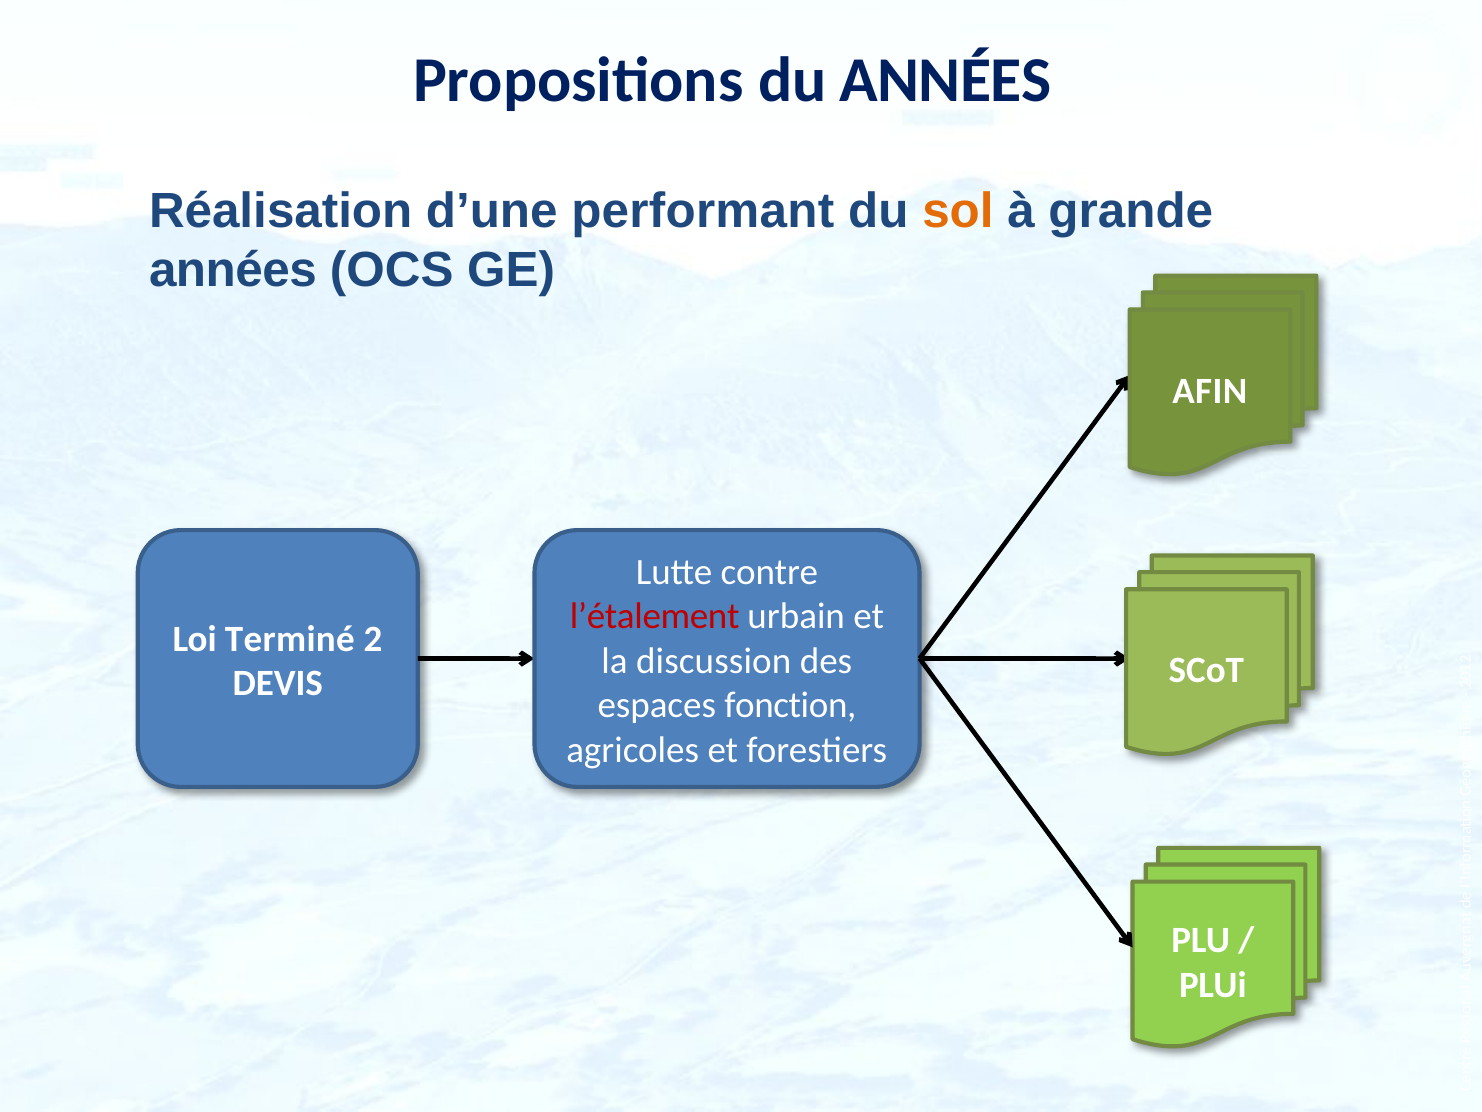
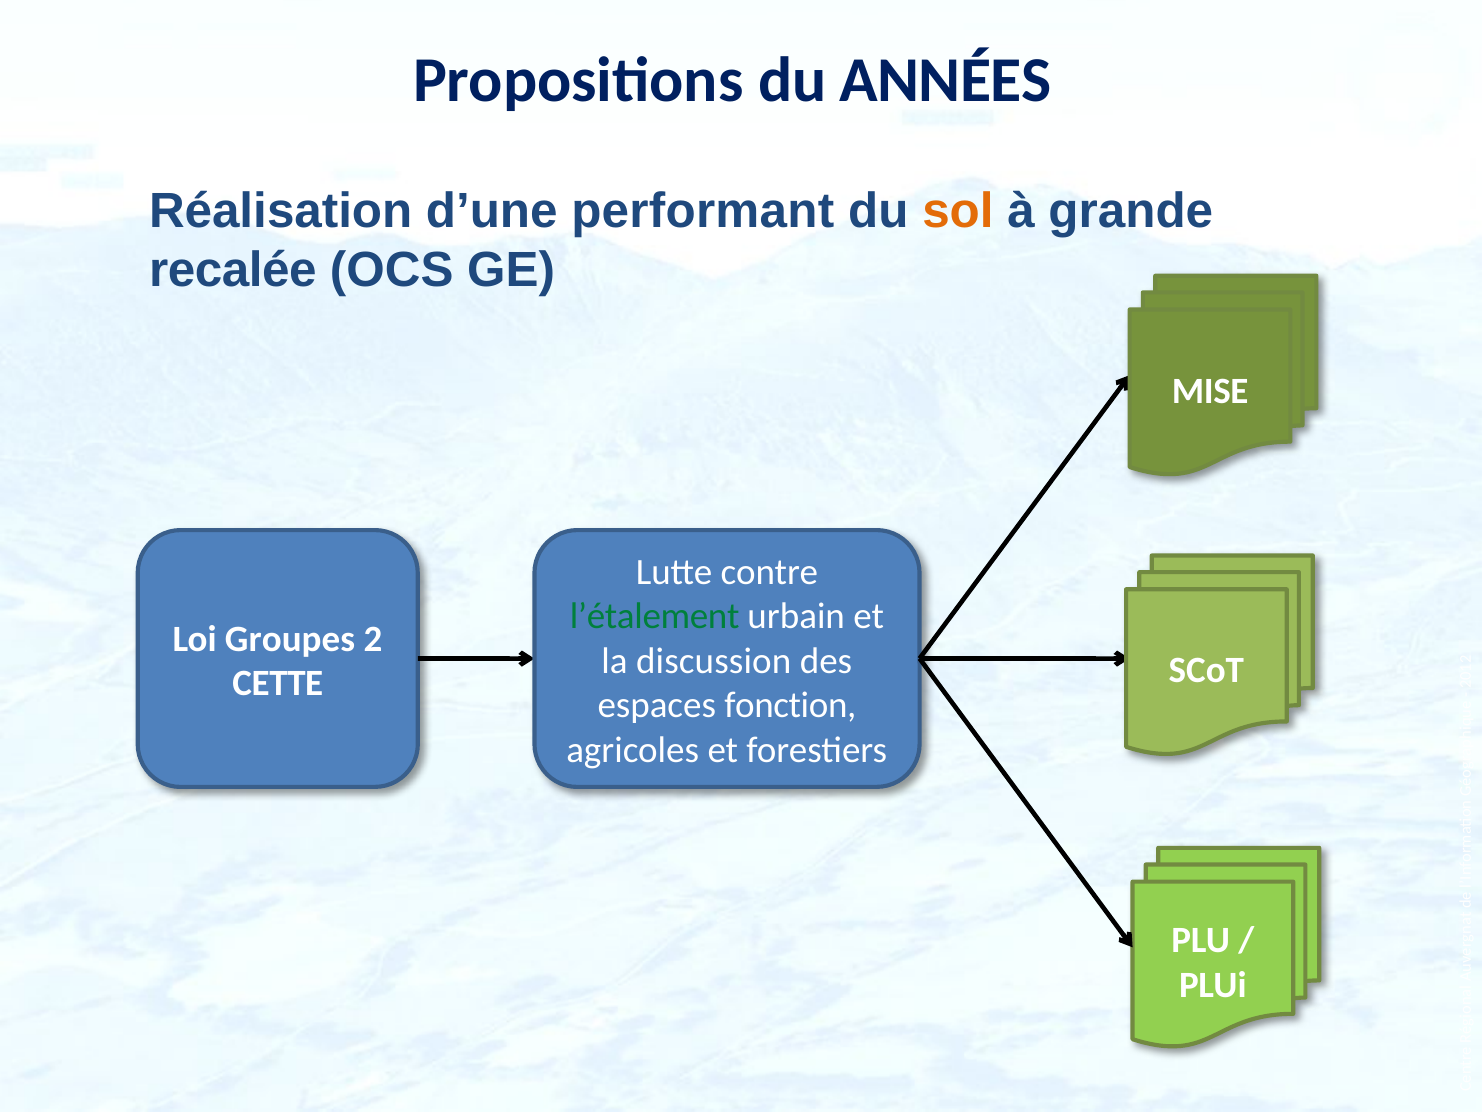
années at (233, 270): années -> recalée
AFIN: AFIN -> MISE
l’étalement colour: red -> green
Terminé: Terminé -> Groupes
DEVIS: DEVIS -> CETTE
